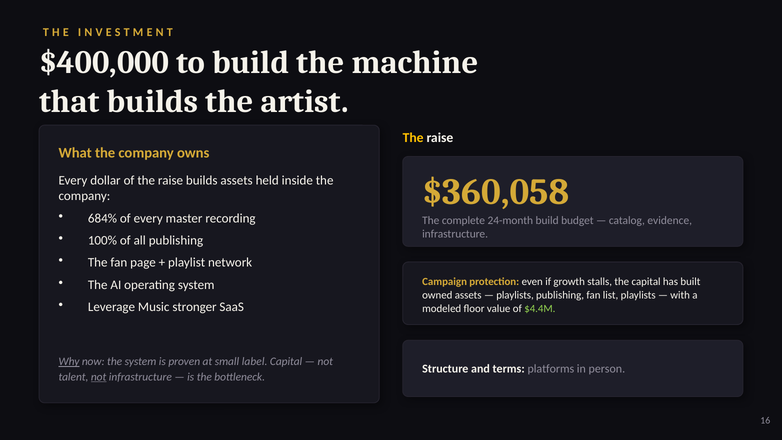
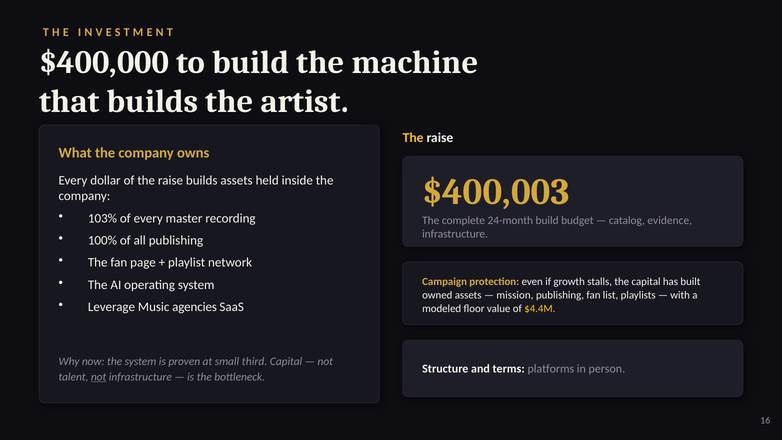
$360,058: $360,058 -> $400,003
684%: 684% -> 103%
playlists at (515, 295): playlists -> mission
stronger: stronger -> agencies
$4.4M colour: light green -> yellow
Why underline: present -> none
label: label -> third
